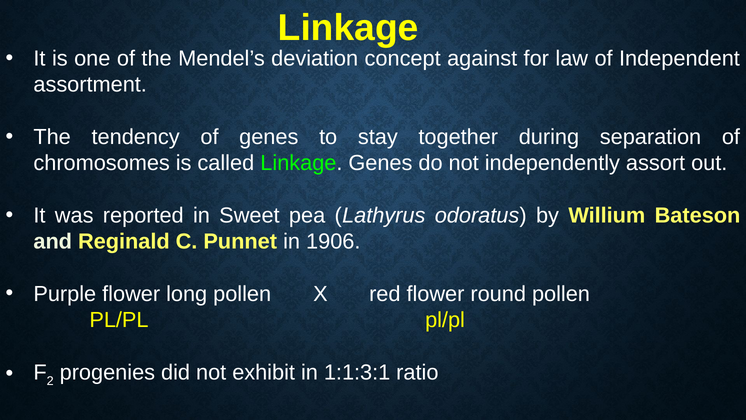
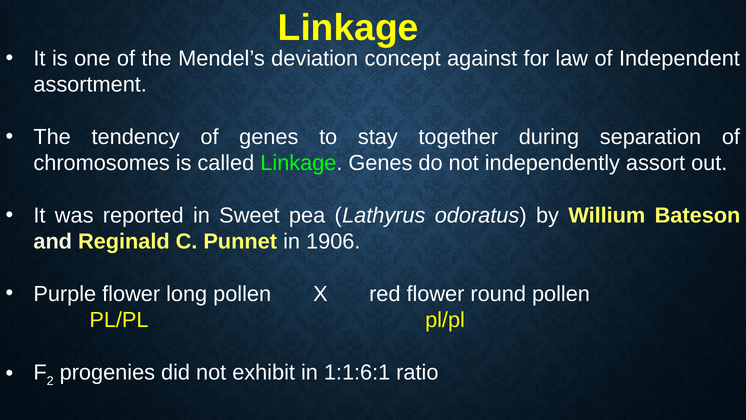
1:1:3:1: 1:1:3:1 -> 1:1:6:1
